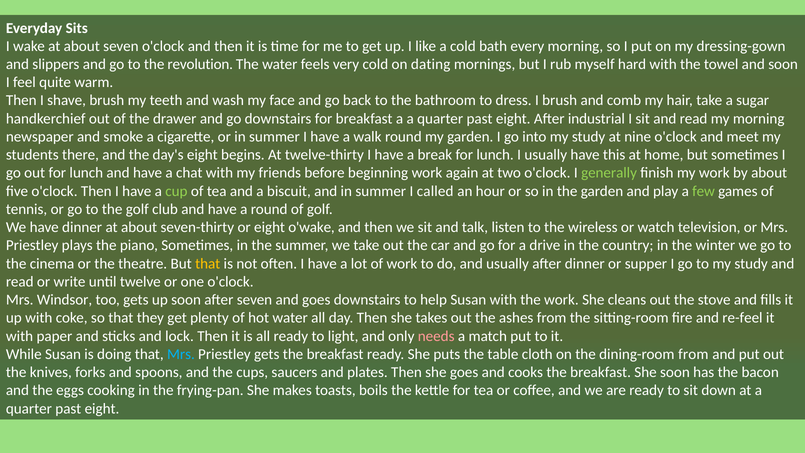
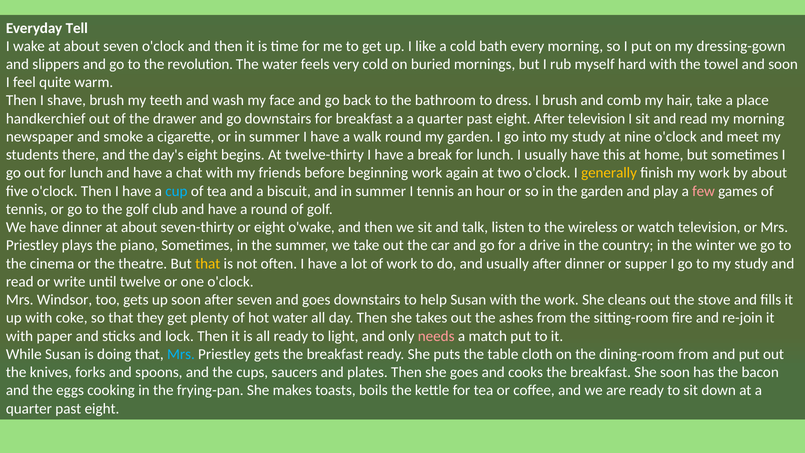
Sits: Sits -> Tell
dating: dating -> buried
sugar: sugar -> place
After industrial: industrial -> television
generally colour: light green -> yellow
cup colour: light green -> light blue
I called: called -> tennis
few colour: light green -> pink
re-feel: re-feel -> re-join
